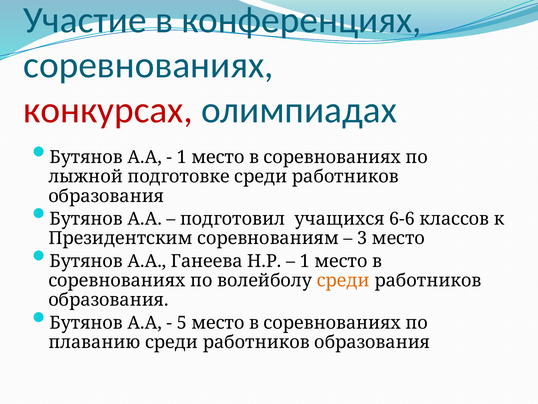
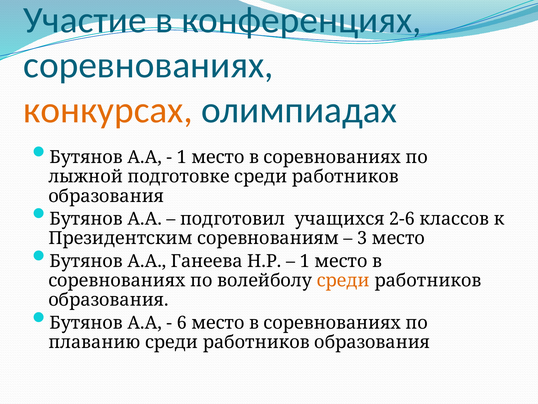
конкурсах colour: red -> orange
6-6: 6-6 -> 2-6
5: 5 -> 6
